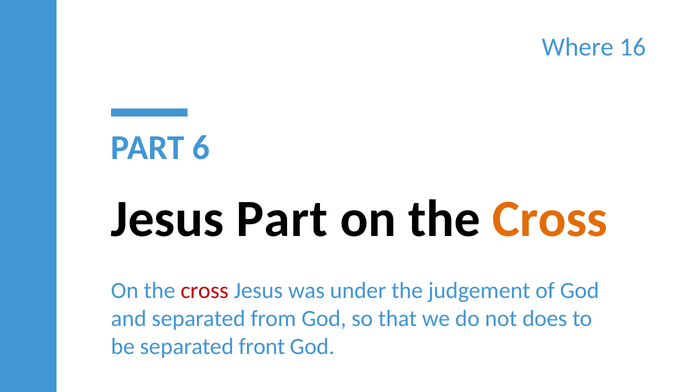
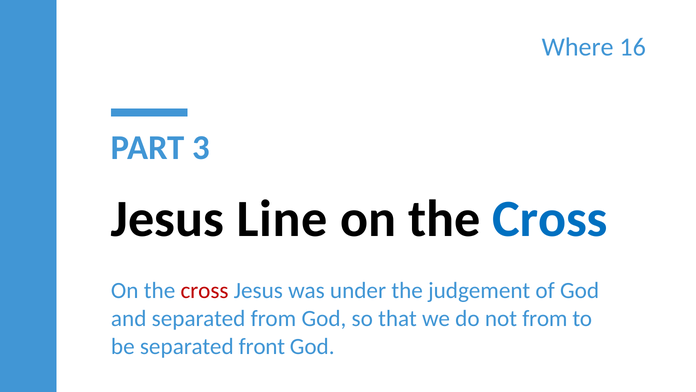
6: 6 -> 3
Jesus Part: Part -> Line
Cross at (550, 219) colour: orange -> blue
not does: does -> from
